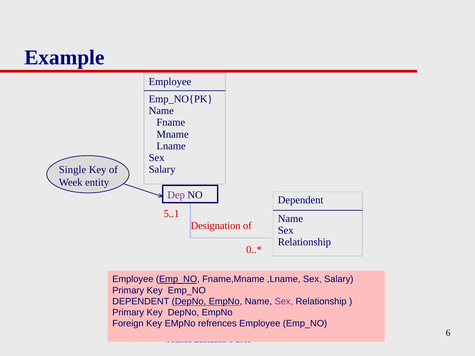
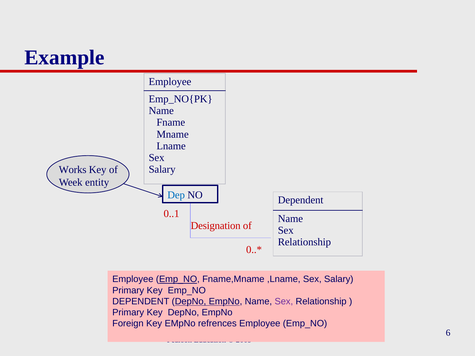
Single: Single -> Works
Dep colour: purple -> blue
5..1: 5..1 -> 0..1
